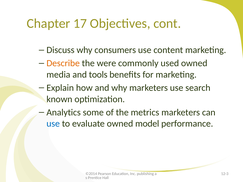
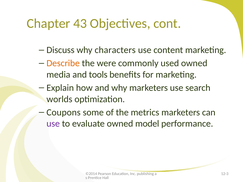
17: 17 -> 43
consumers: consumers -> characters
known: known -> worlds
Analytics: Analytics -> Coupons
use at (53, 124) colour: blue -> purple
